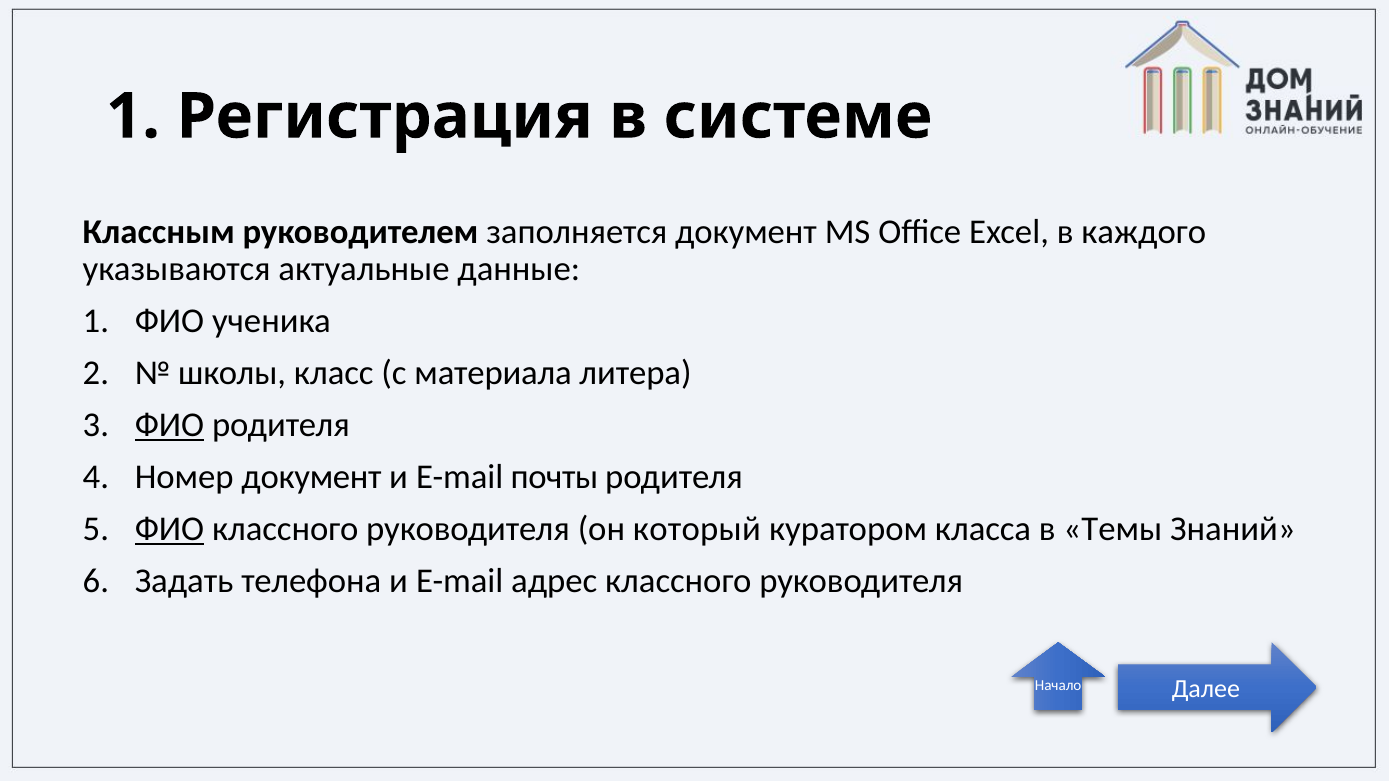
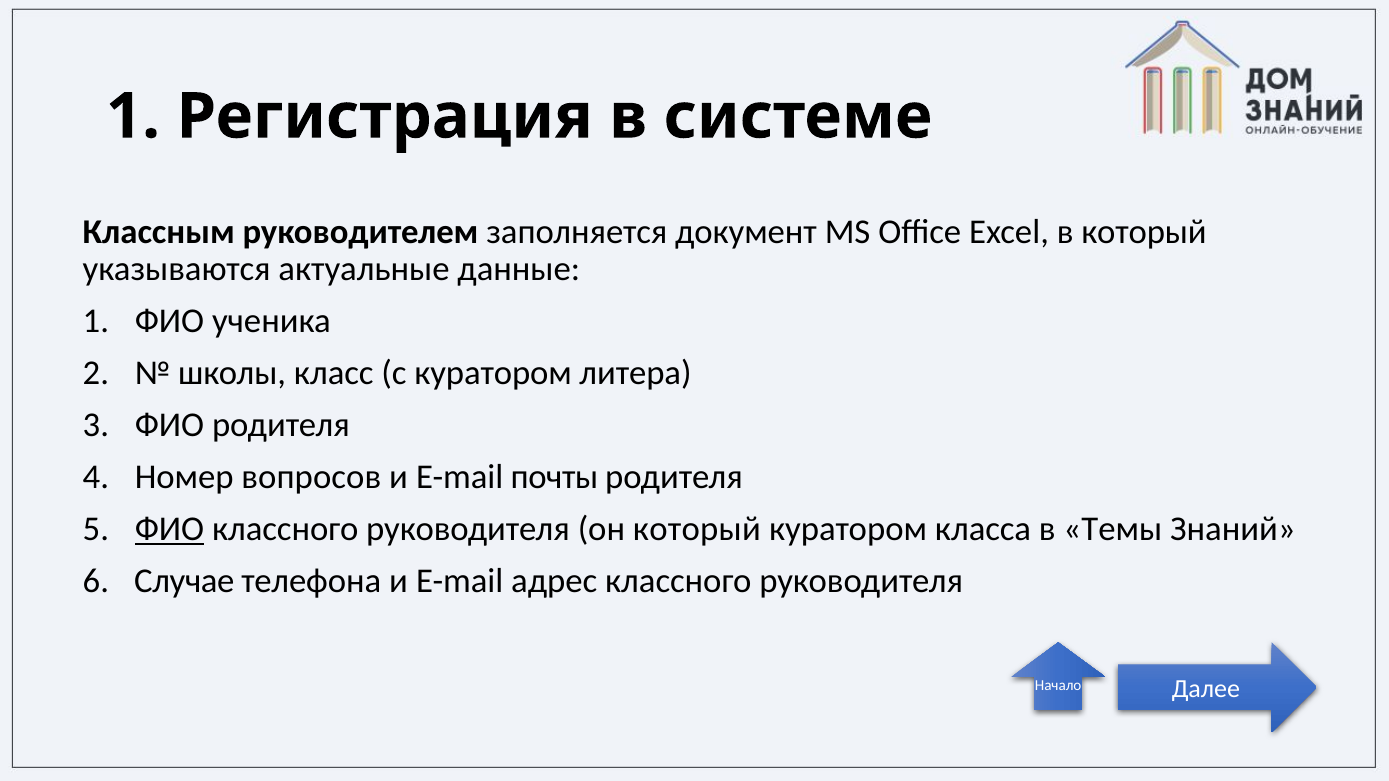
в каждого: каждого -> который
с материала: материала -> куратором
ФИО at (169, 425) underline: present -> none
Номер документ: документ -> вопросов
Задать: Задать -> Случае
